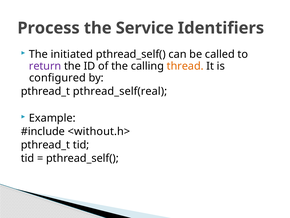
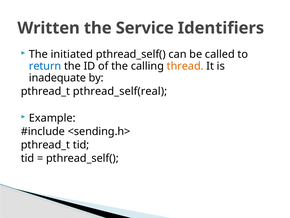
Process: Process -> Written
return colour: purple -> blue
configured: configured -> inadequate
<without.h>: <without.h> -> <sending.h>
